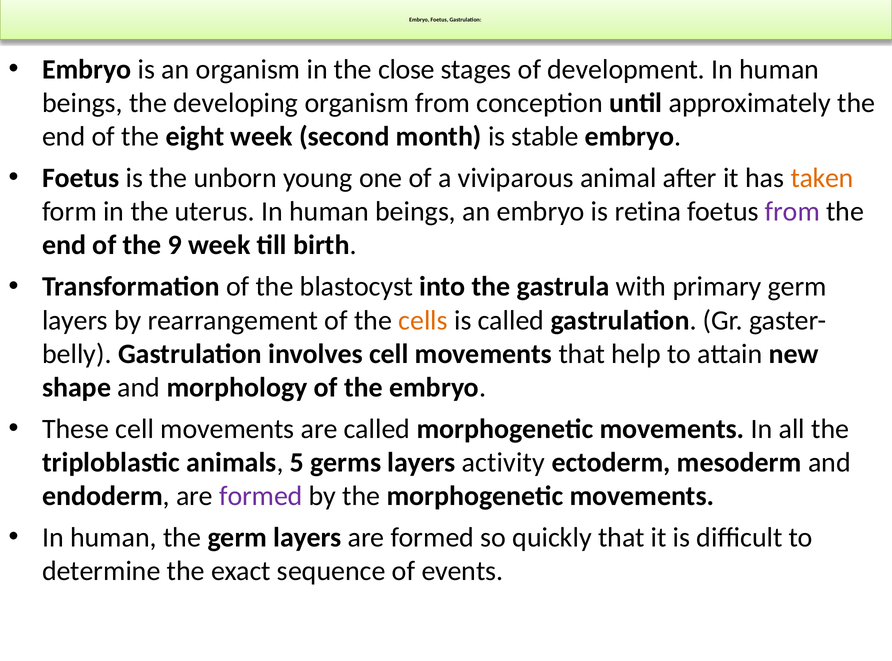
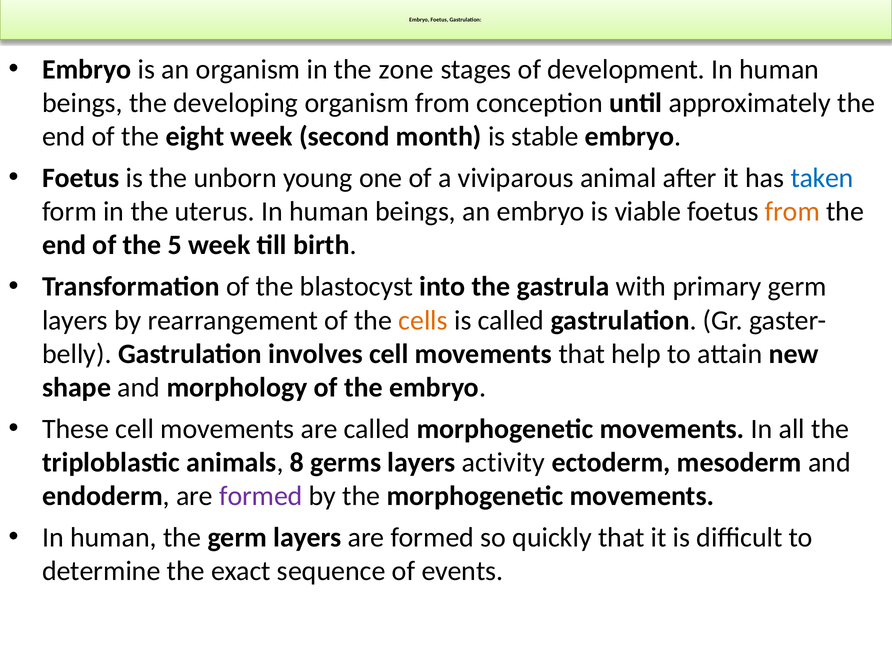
close: close -> zone
taken colour: orange -> blue
retina: retina -> viable
from at (792, 212) colour: purple -> orange
9: 9 -> 5
5: 5 -> 8
